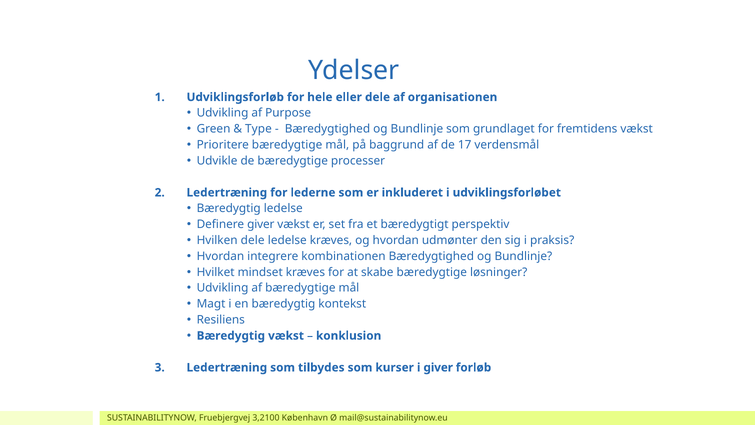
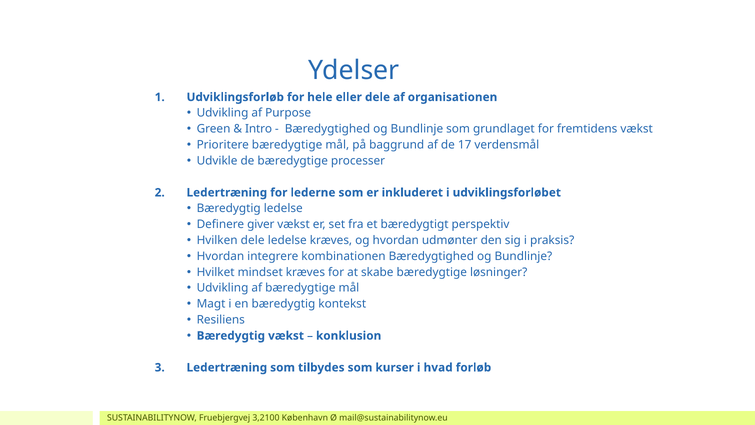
Type: Type -> Intro
i giver: giver -> hvad
